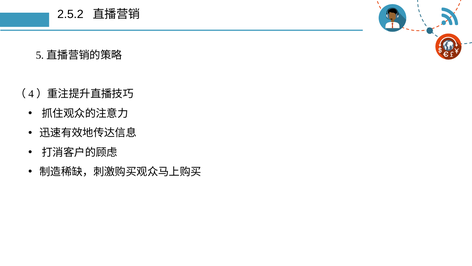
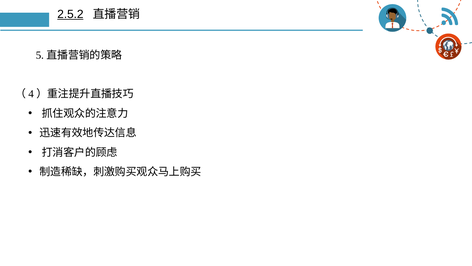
2.5.2 underline: none -> present
